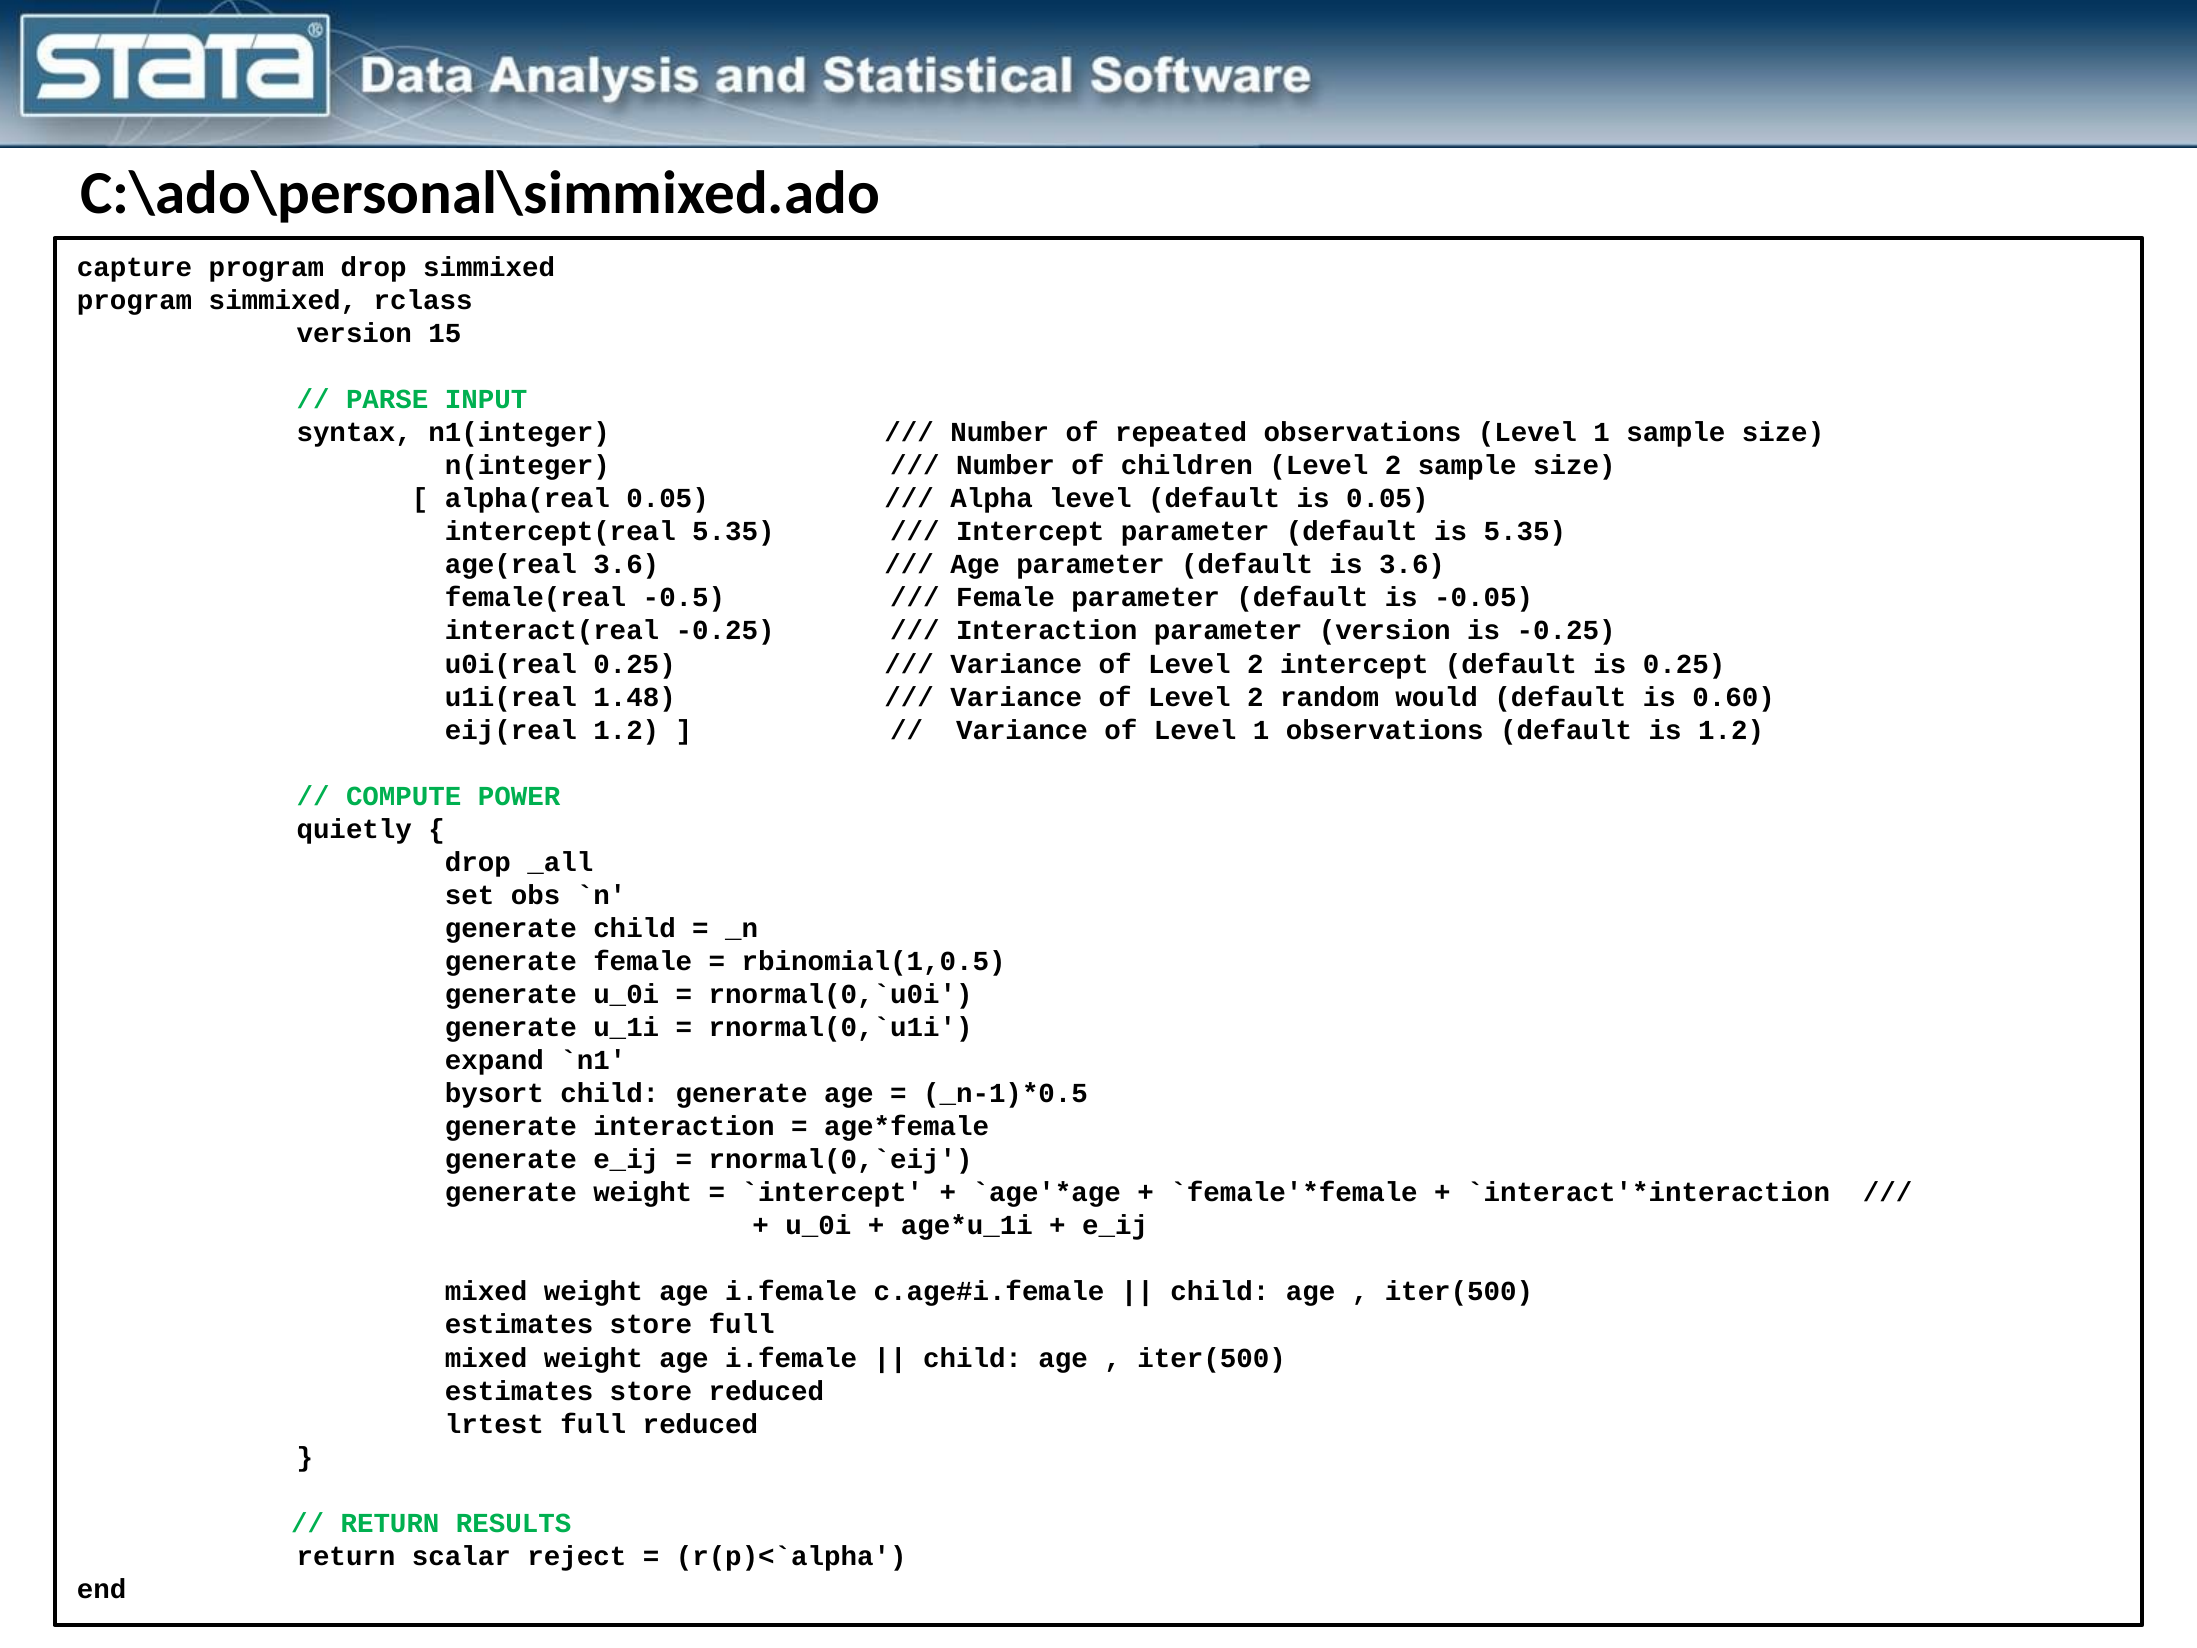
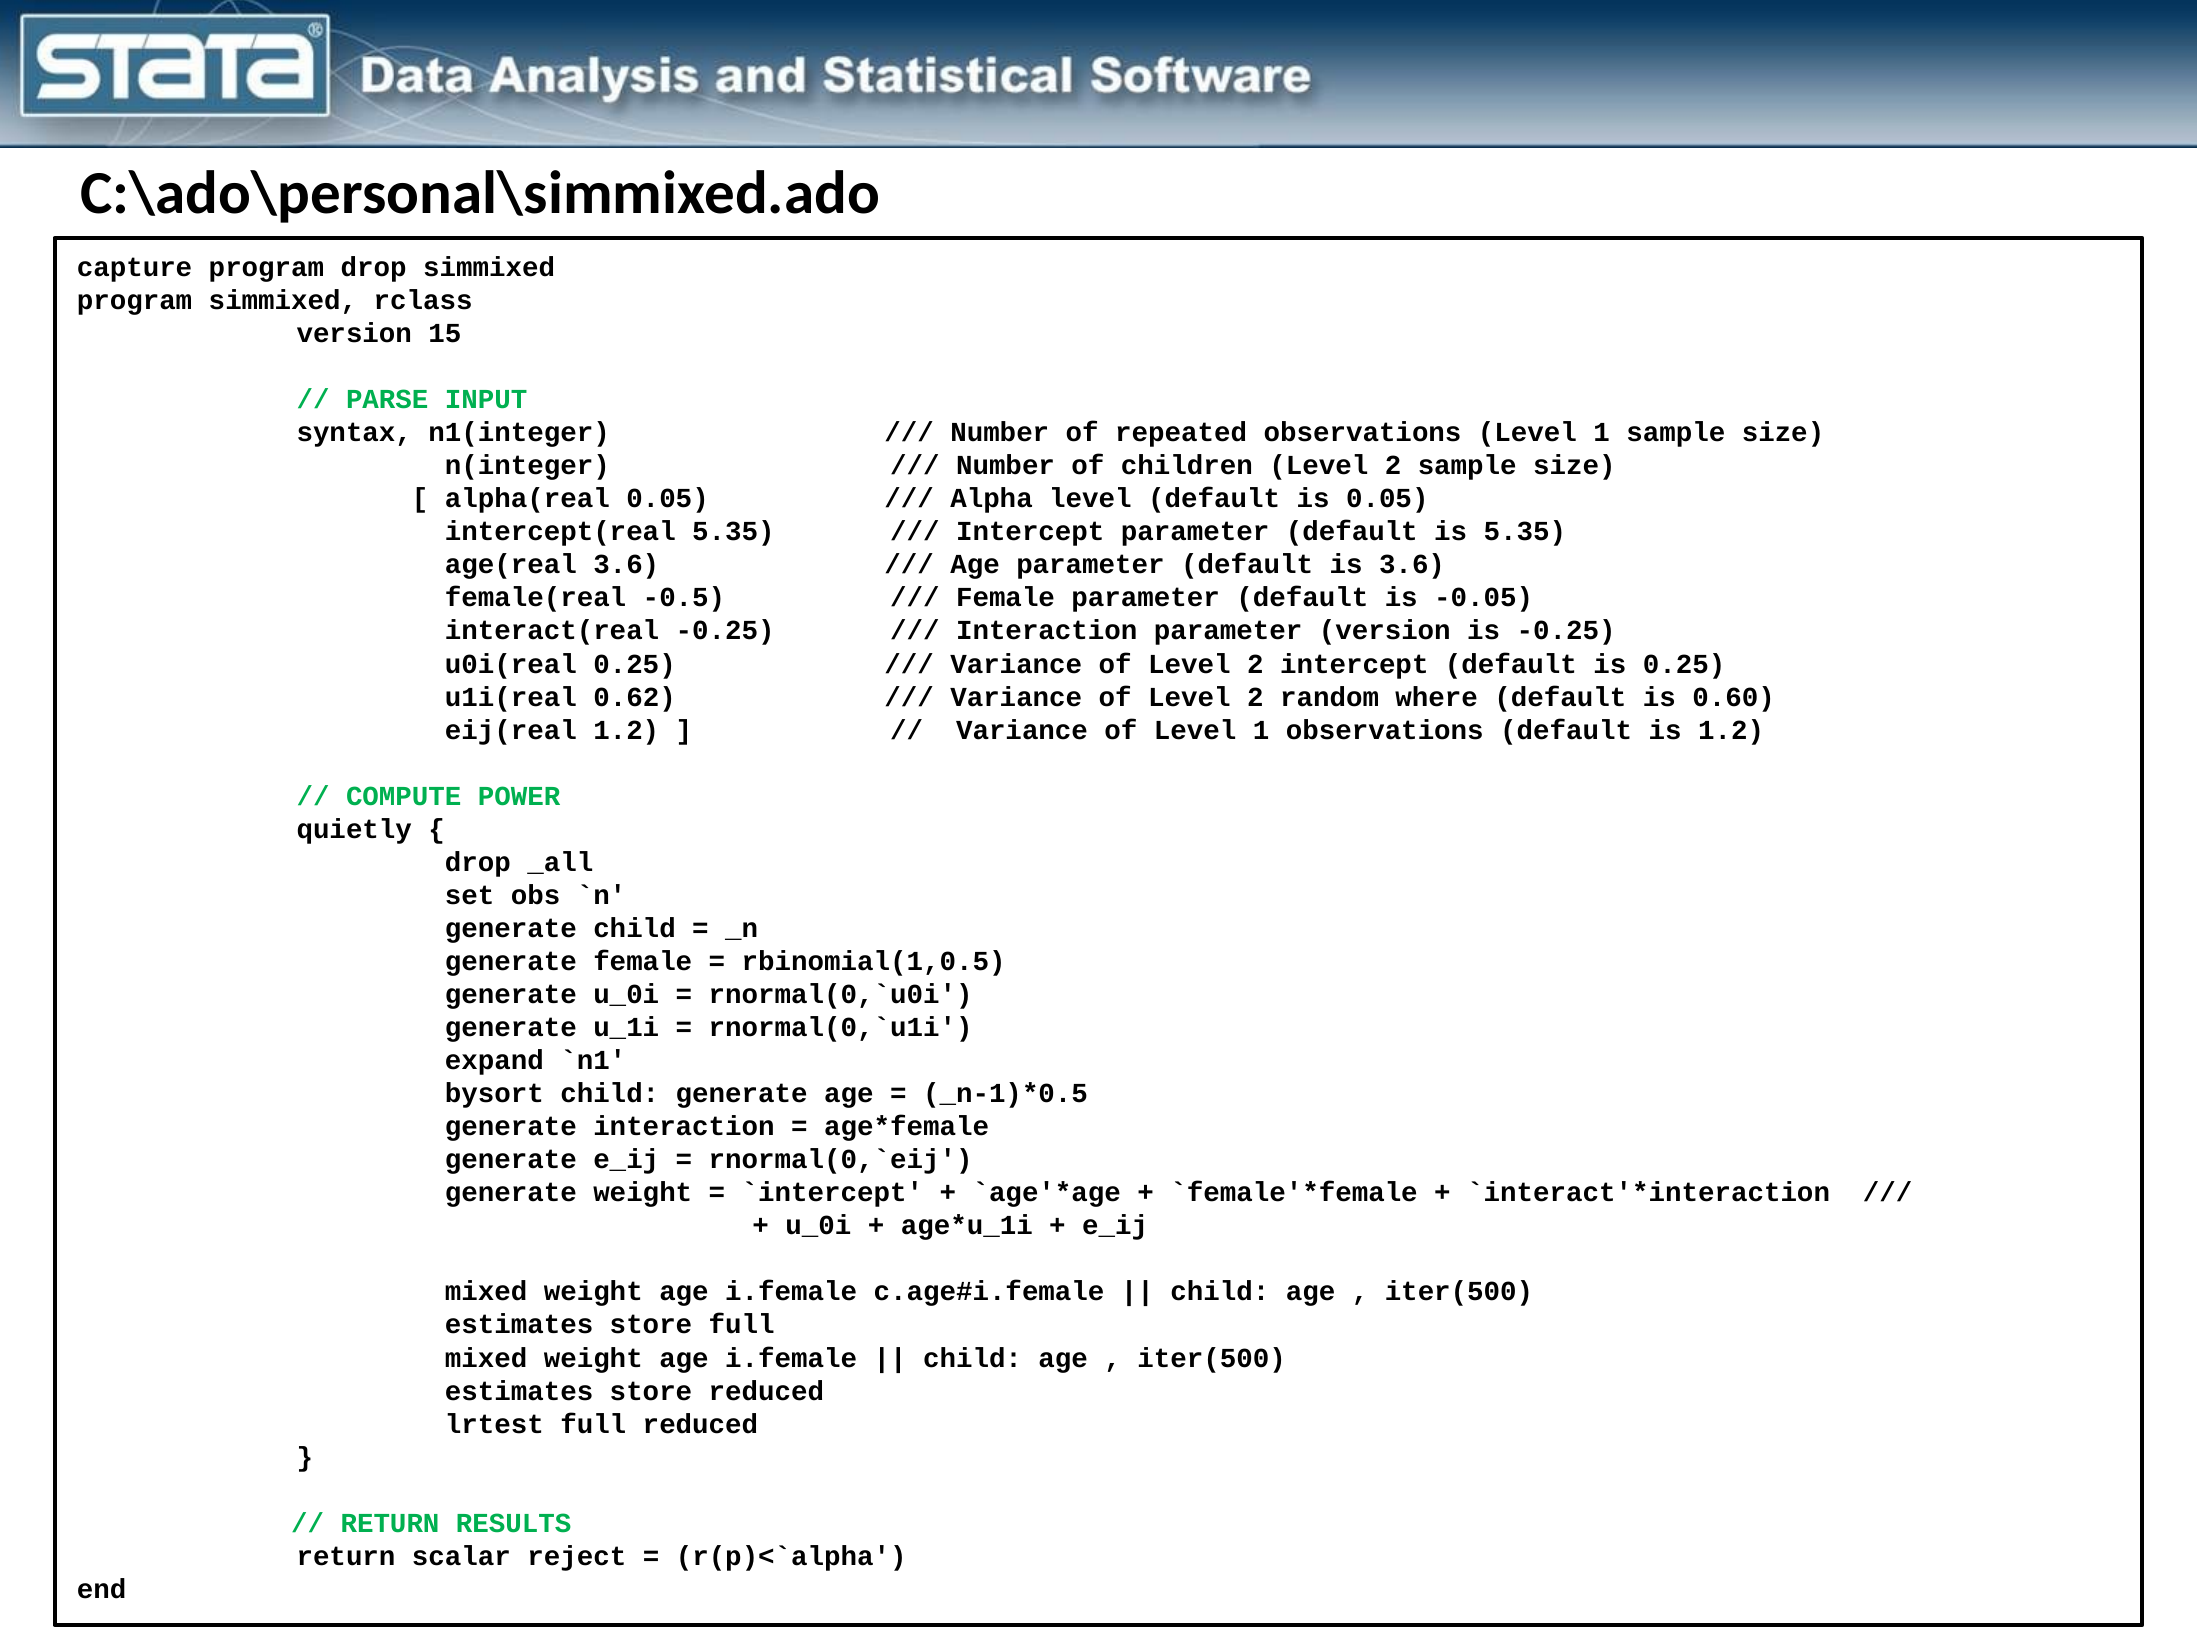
1.48: 1.48 -> 0.62
would: would -> where
